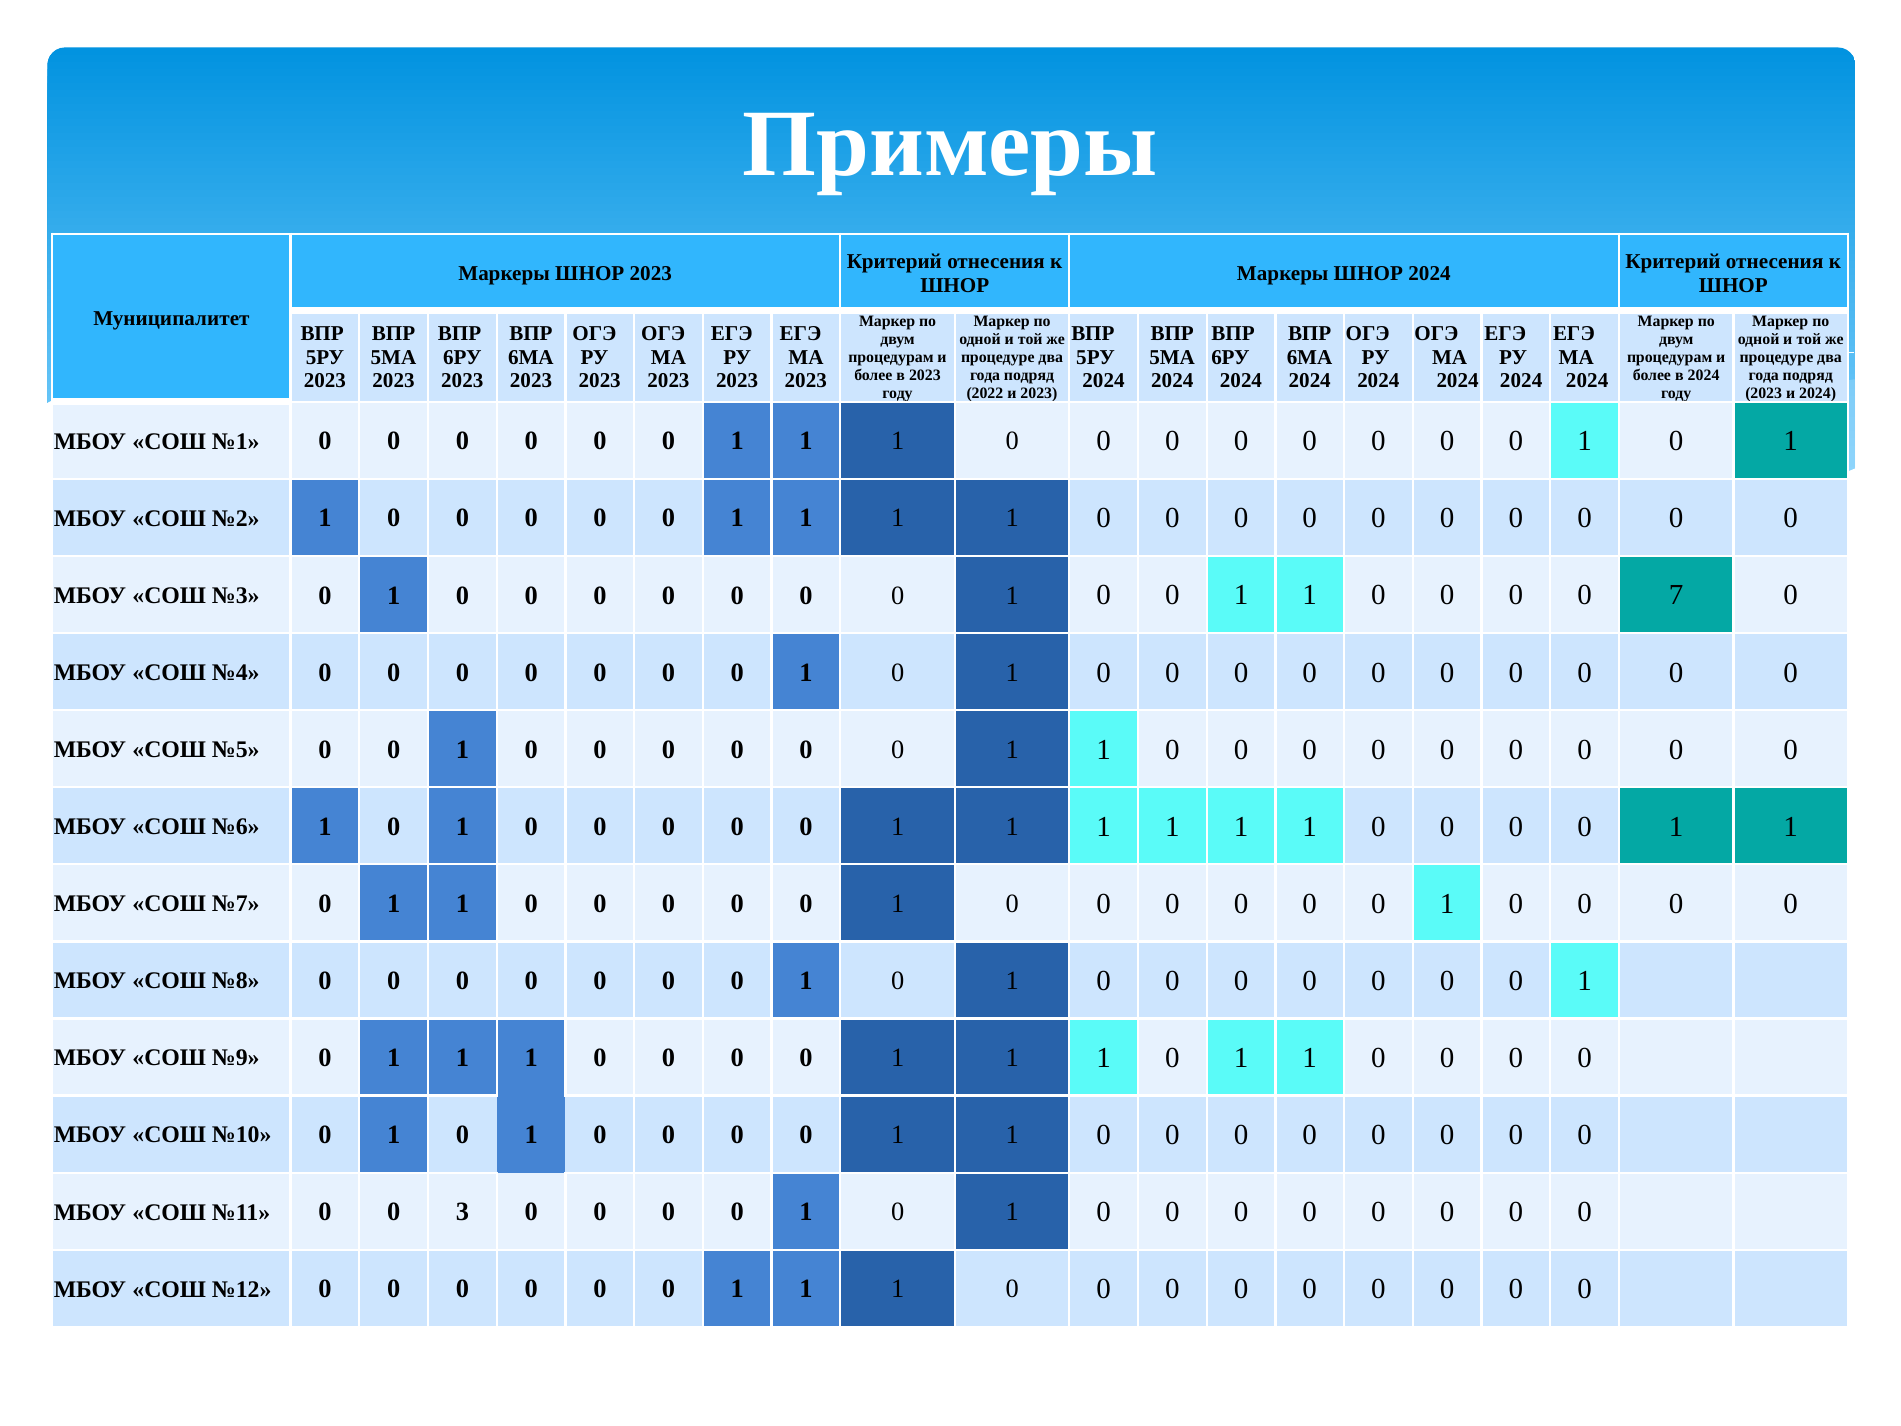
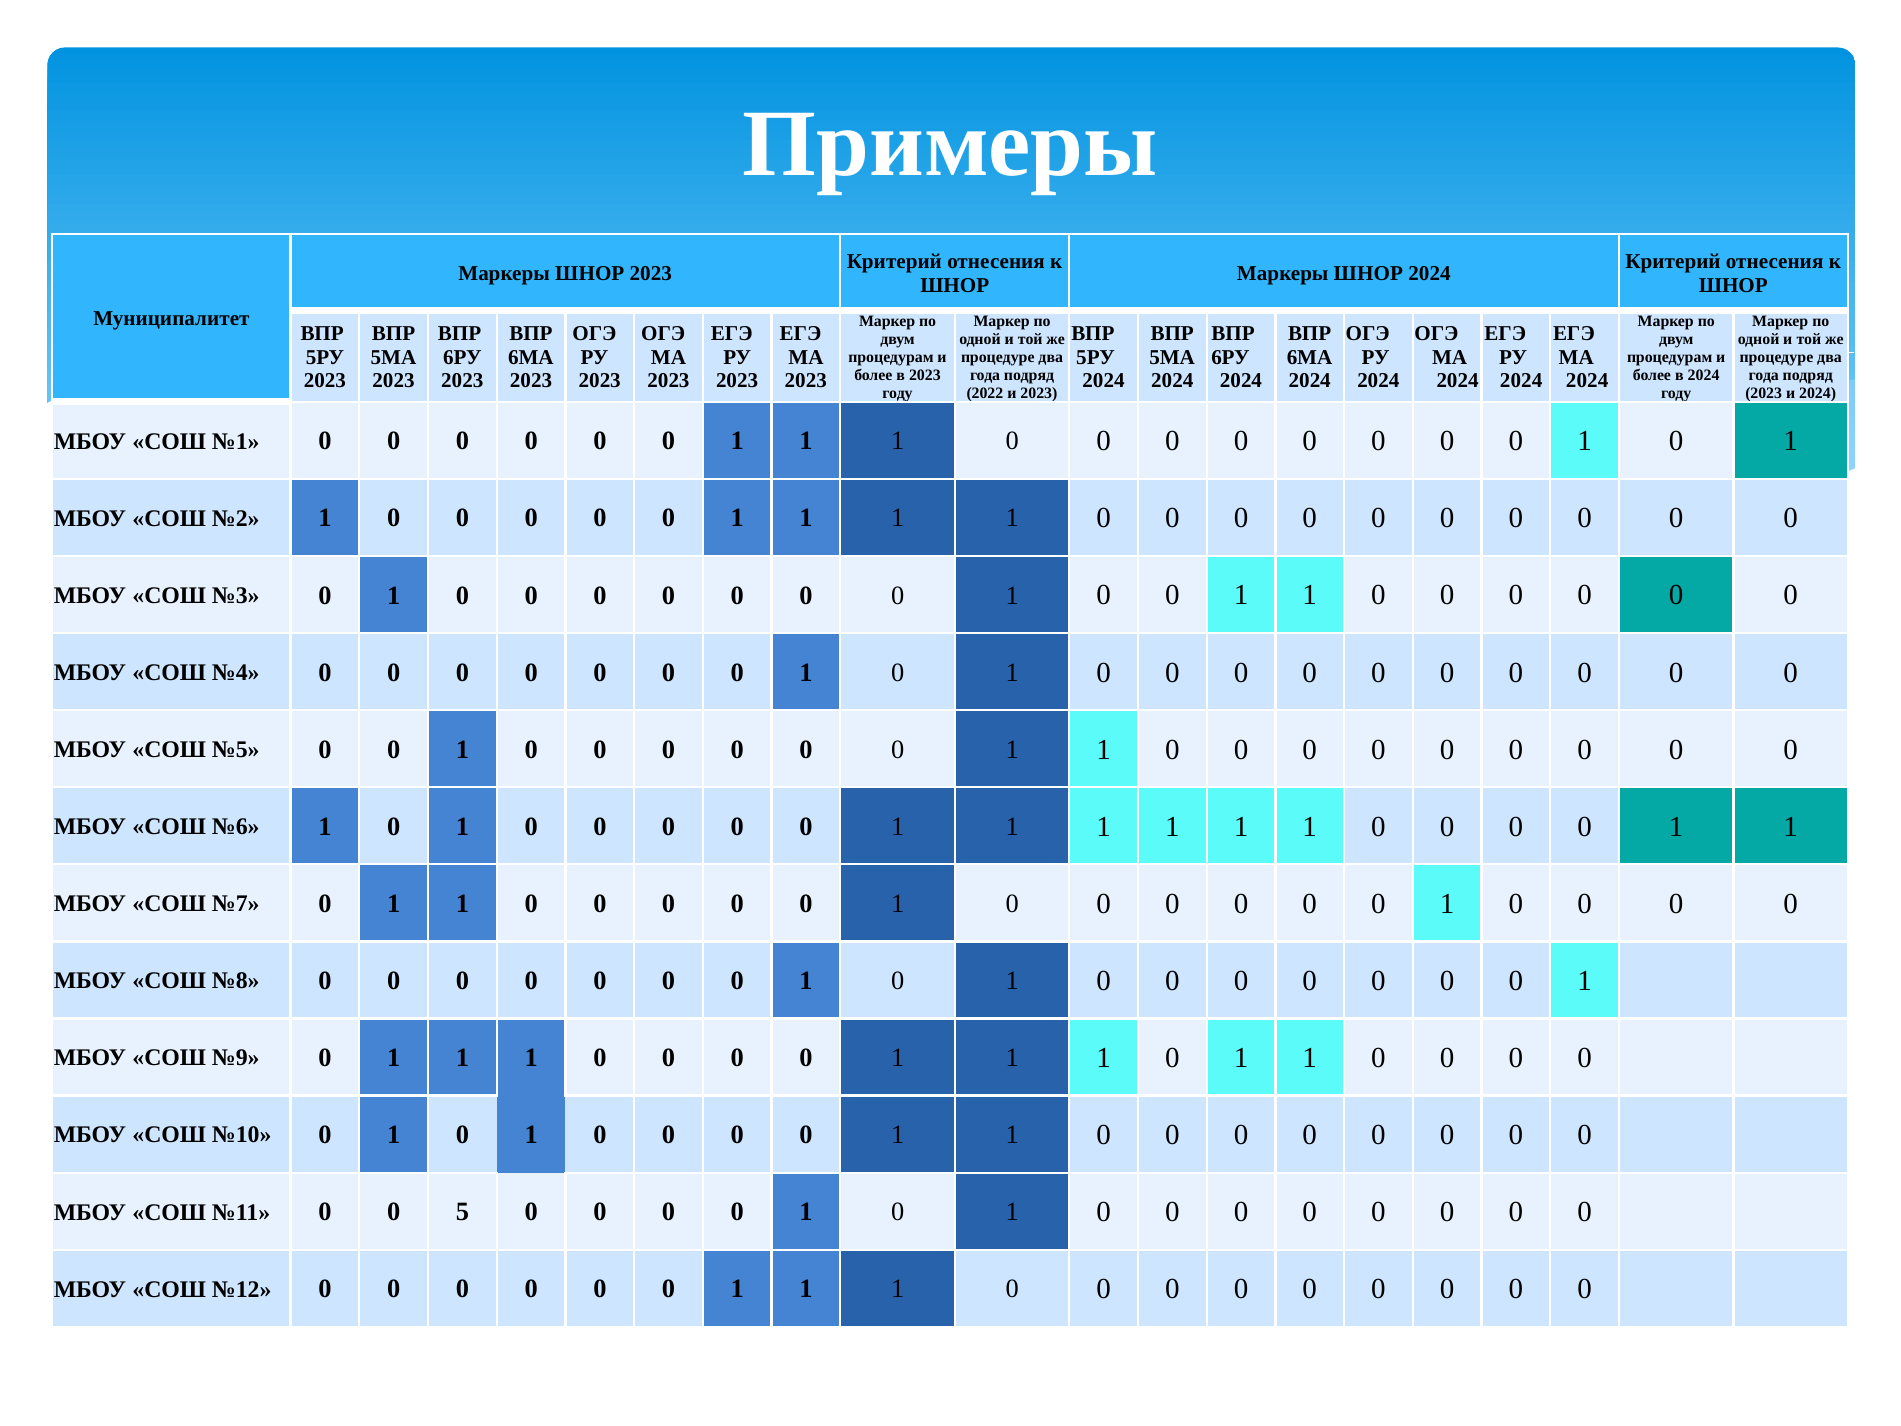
7 at (1676, 595): 7 -> 0
3: 3 -> 5
